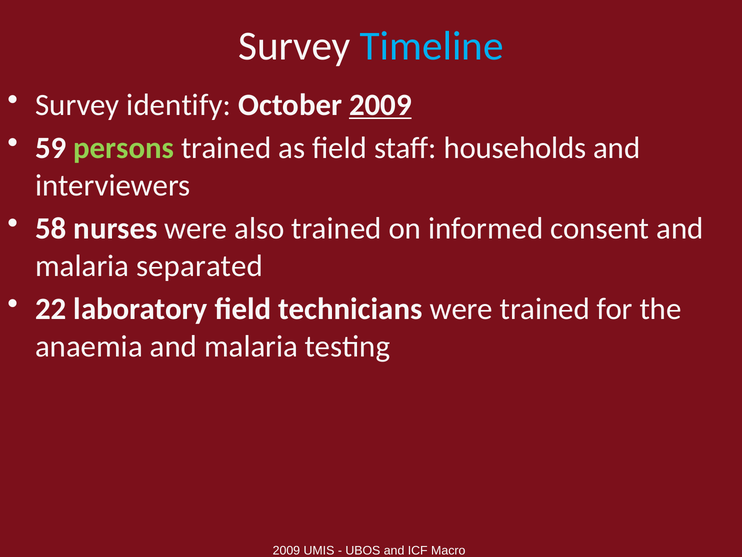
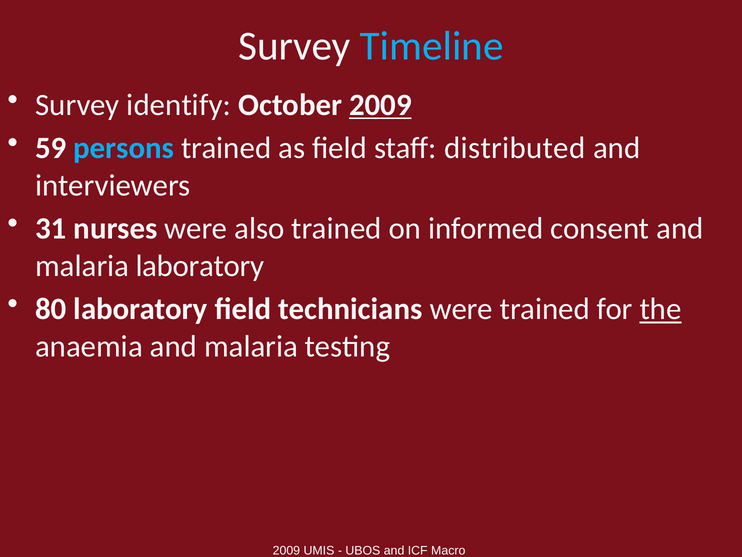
persons colour: light green -> light blue
households: households -> distributed
58: 58 -> 31
malaria separated: separated -> laboratory
22: 22 -> 80
the underline: none -> present
